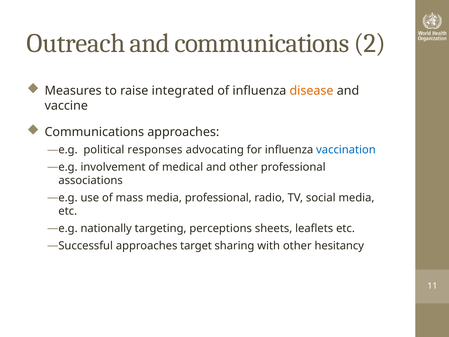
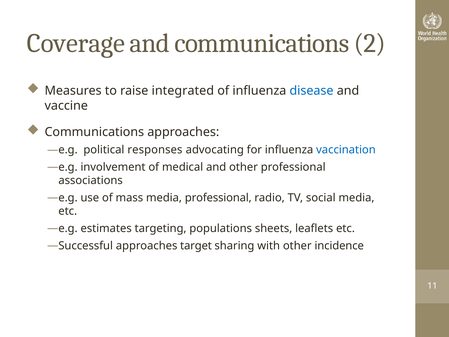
Outreach: Outreach -> Coverage
disease colour: orange -> blue
nationally: nationally -> estimates
perceptions: perceptions -> populations
hesitancy: hesitancy -> incidence
